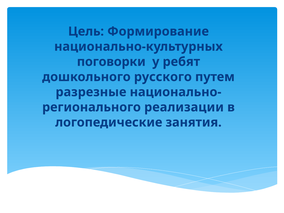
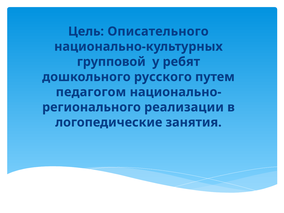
Формирование: Формирование -> Описательного
поговорки: поговорки -> групповой
разрезные: разрезные -> педагогом
